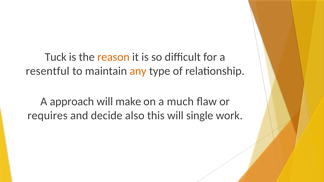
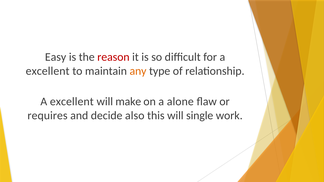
Tuck: Tuck -> Easy
reason colour: orange -> red
resentful at (48, 71): resentful -> excellent
approach at (72, 102): approach -> excellent
much: much -> alone
